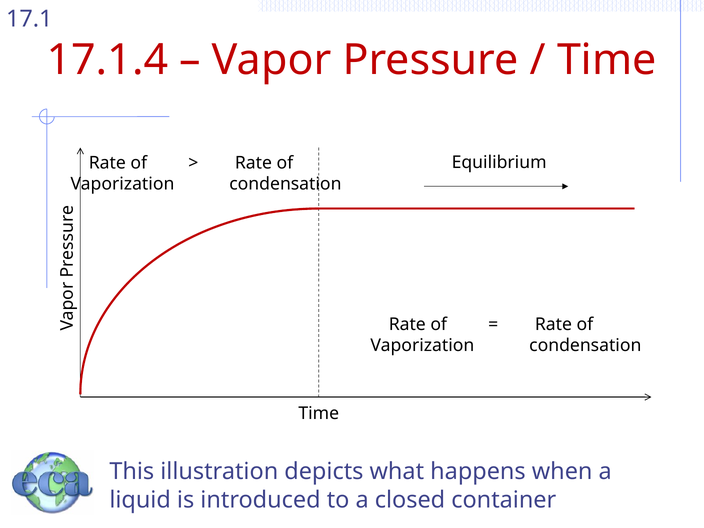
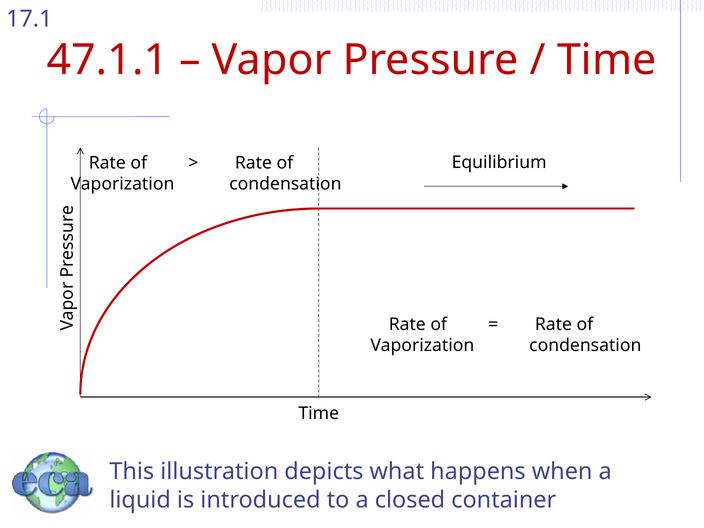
17.1.4: 17.1.4 -> 47.1.1
